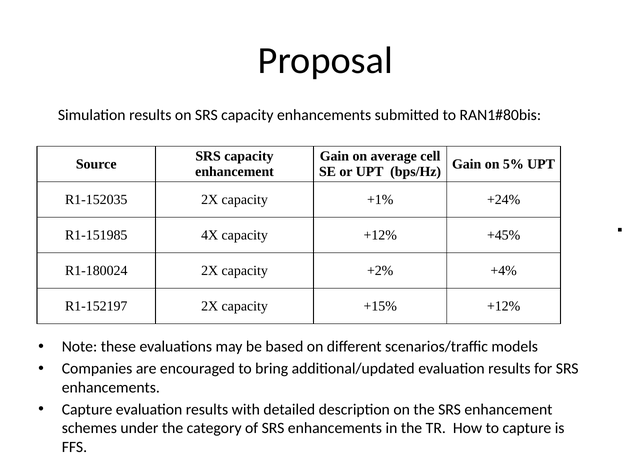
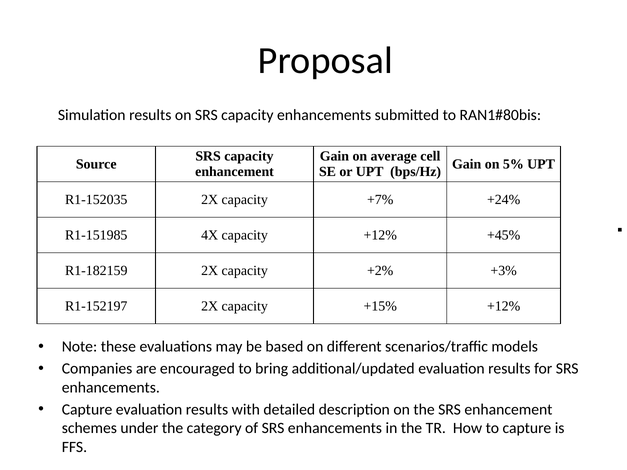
+1%: +1% -> +7%
R1-180024: R1-180024 -> R1-182159
+4%: +4% -> +3%
